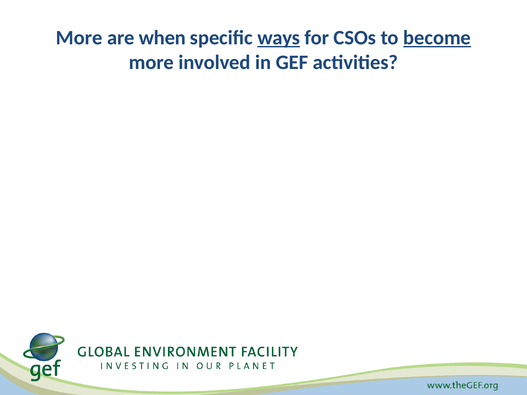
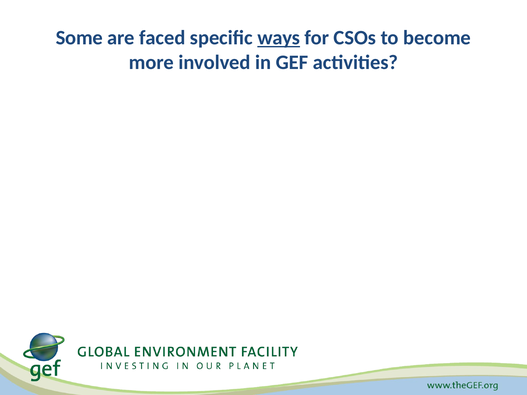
More at (79, 38): More -> Some
when: when -> faced
become underline: present -> none
